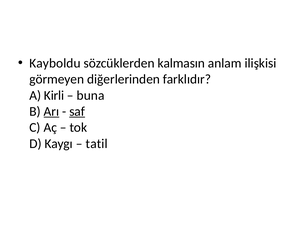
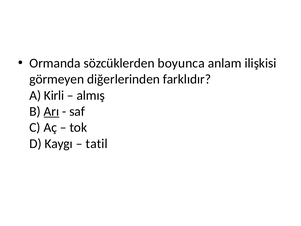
Kayboldu: Kayboldu -> Ormanda
kalmasın: kalmasın -> boyunca
buna: buna -> almış
saf underline: present -> none
